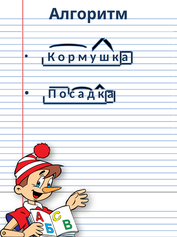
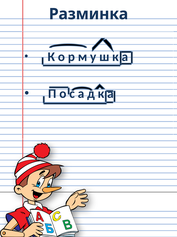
Алгоритм: Алгоритм -> Разминка
